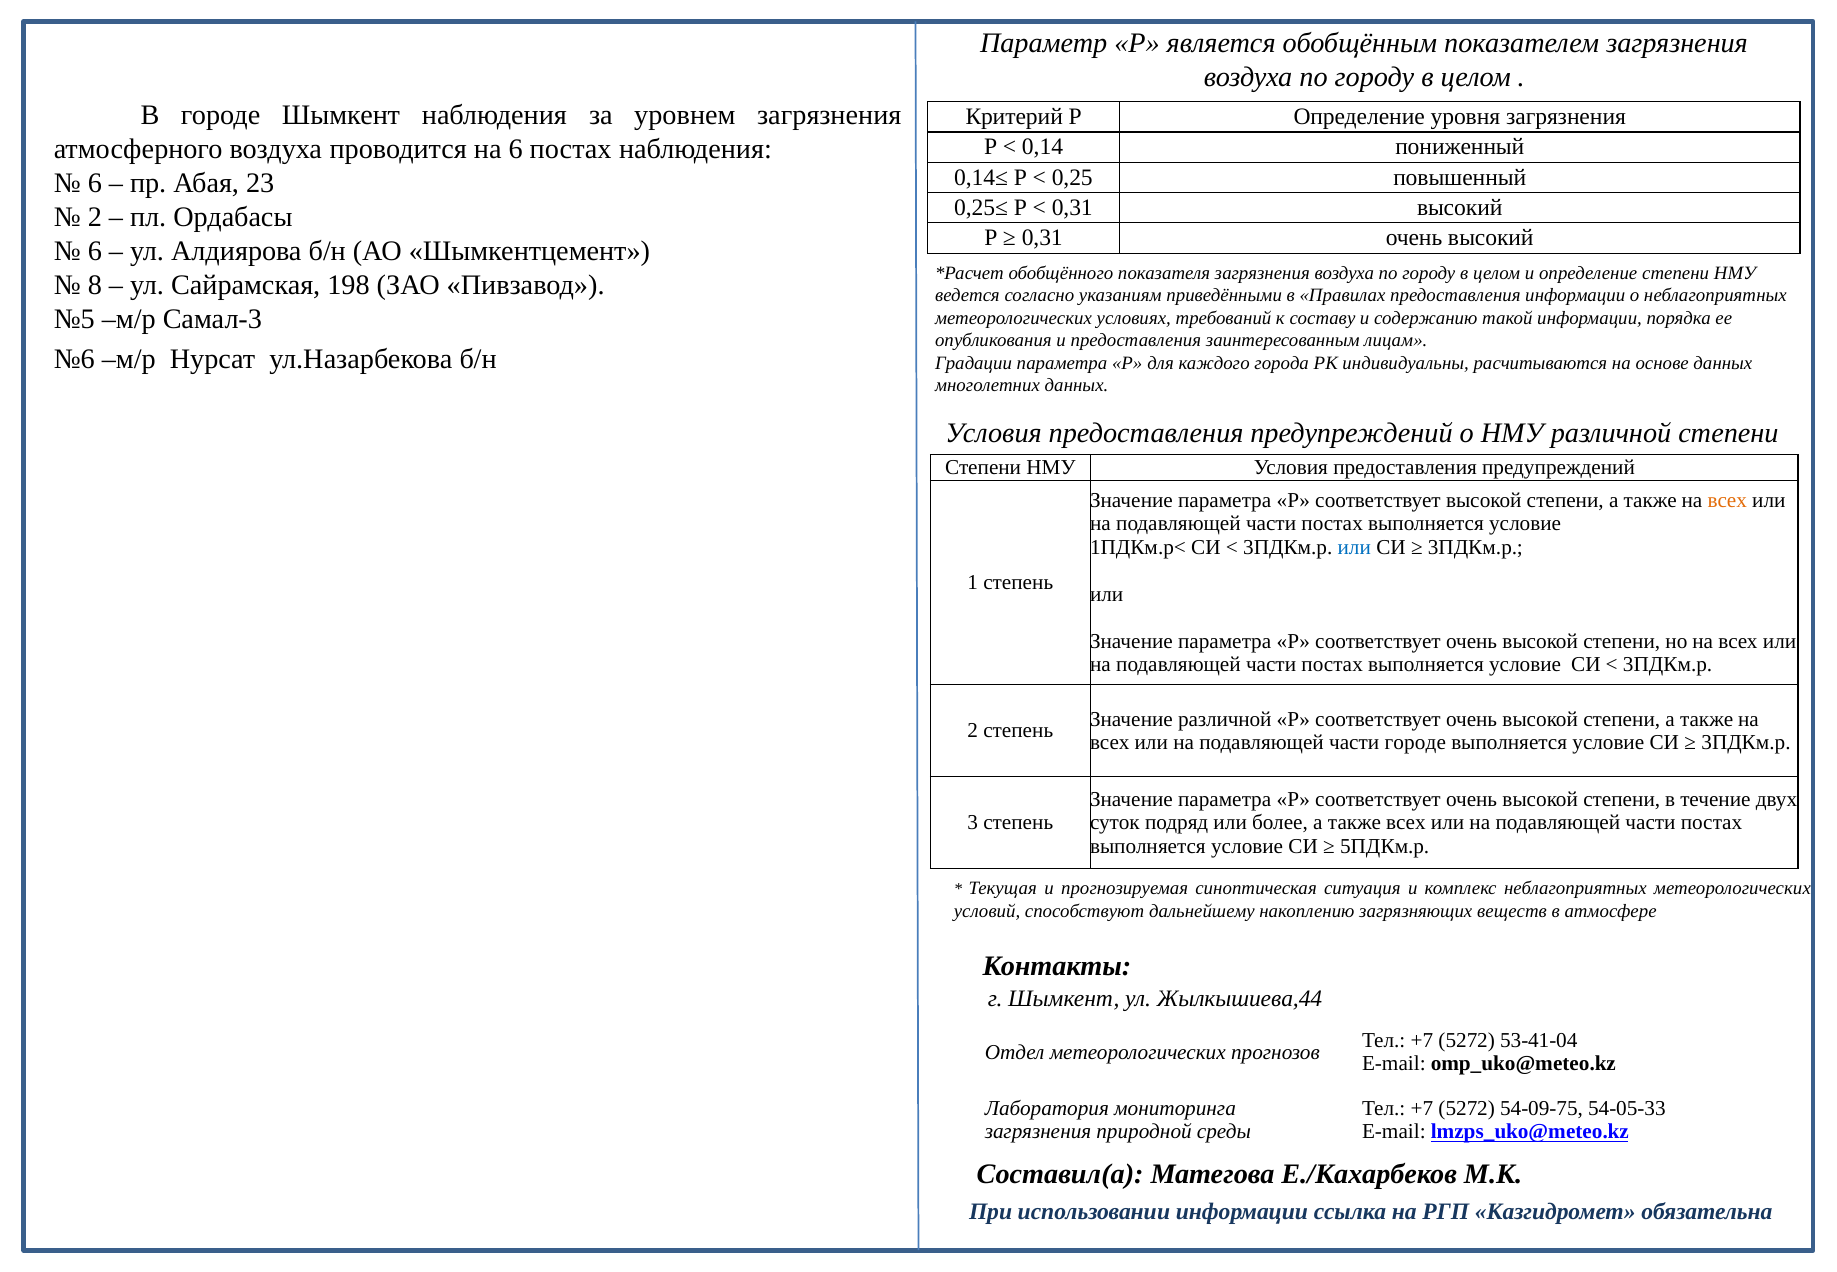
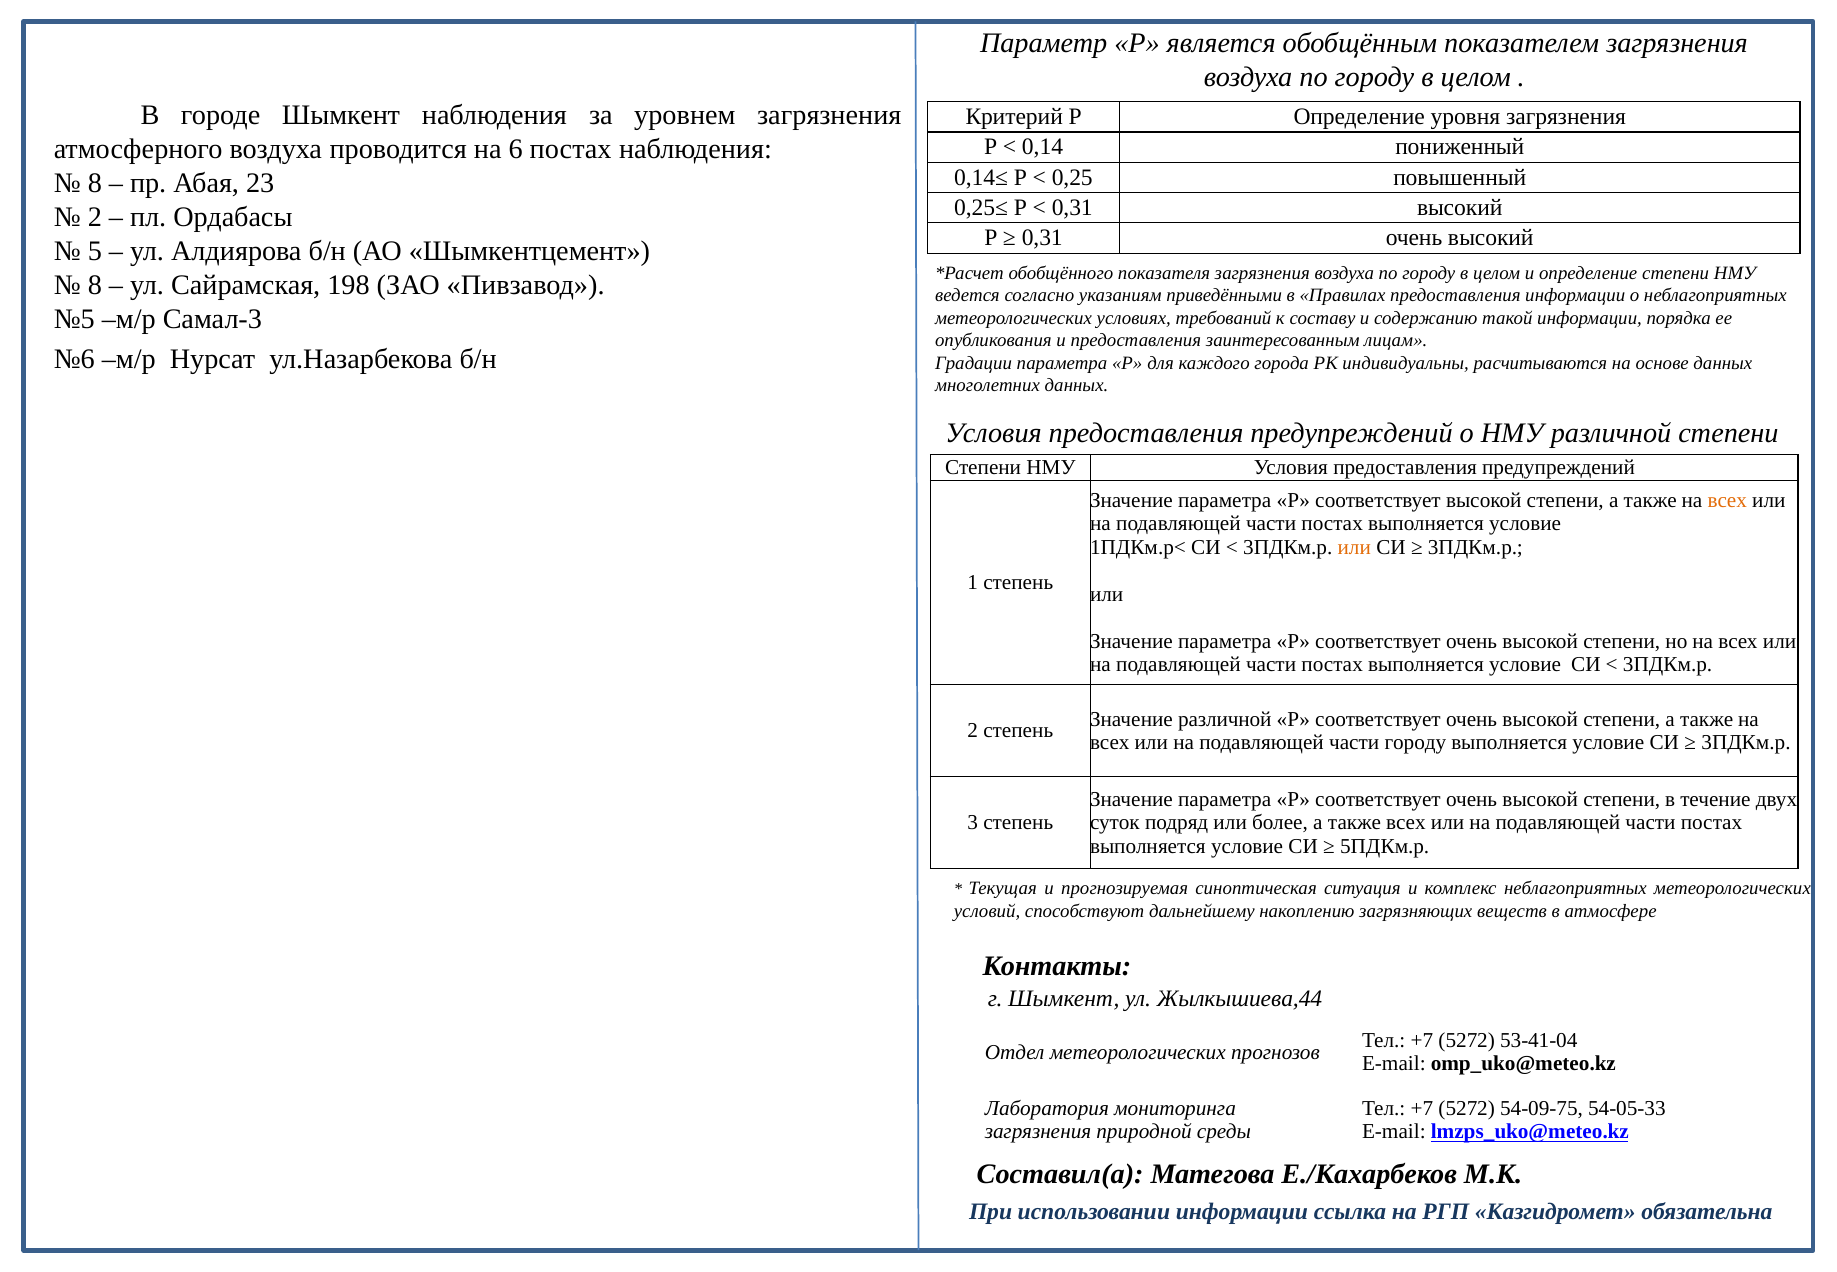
6 at (95, 183): 6 -> 8
6 at (95, 251): 6 -> 5
или at (1354, 547) colour: blue -> orange
части городе: городе -> городу
